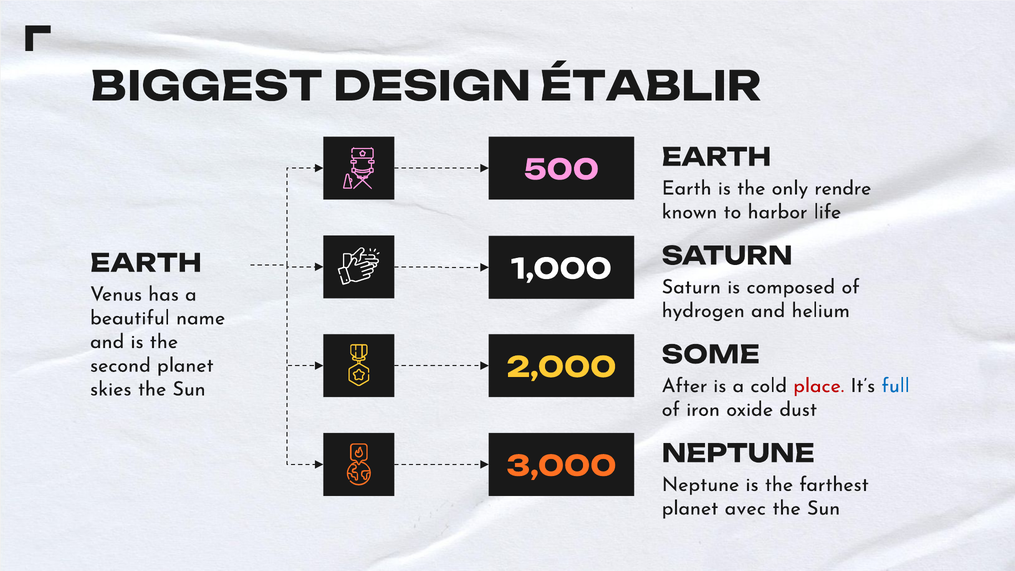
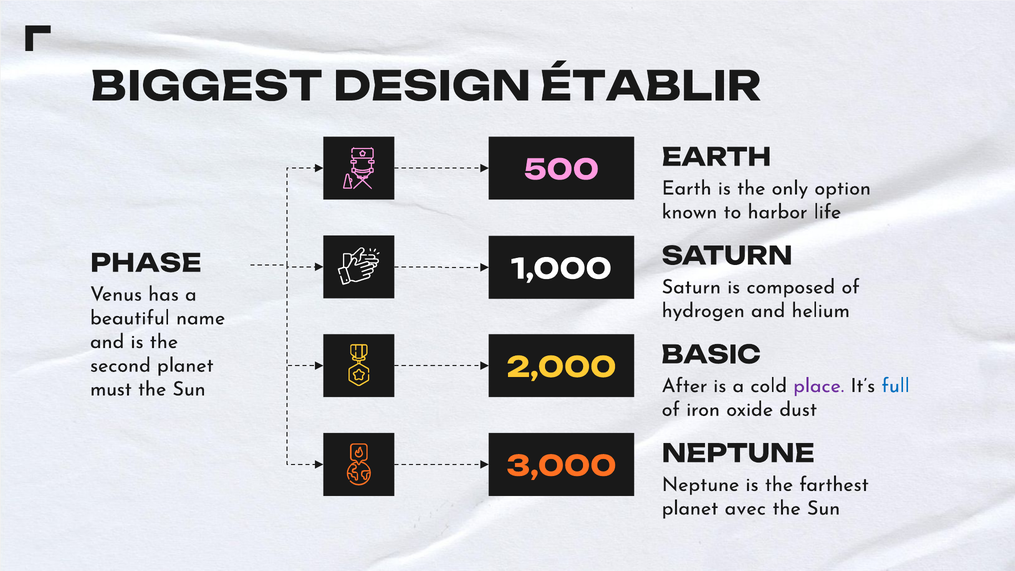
rendre: rendre -> option
EARTH at (146, 263): EARTH -> PHASE
SOME: SOME -> BASIC
place colour: red -> purple
skies: skies -> must
